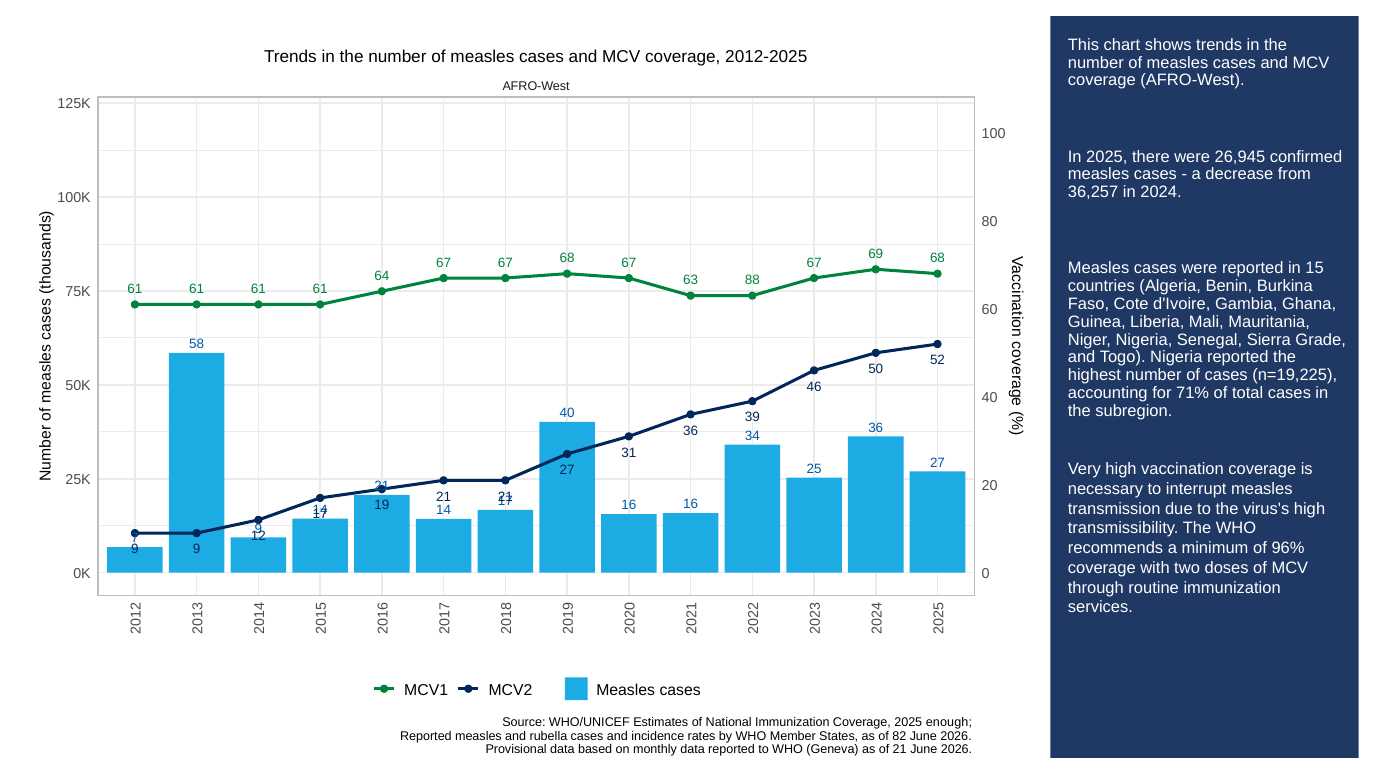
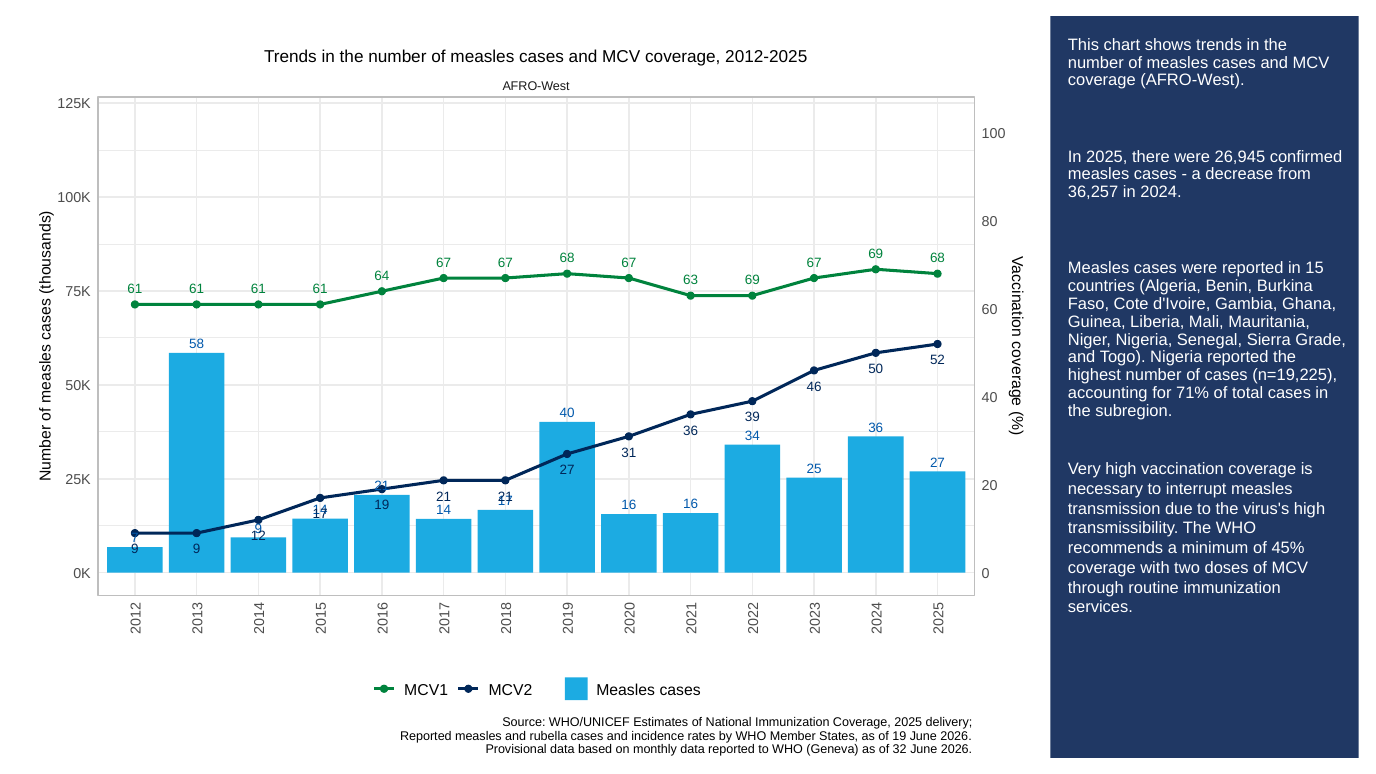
63 88: 88 -> 69
96%: 96% -> 45%
enough: enough -> delivery
of 82: 82 -> 19
of 21: 21 -> 32
